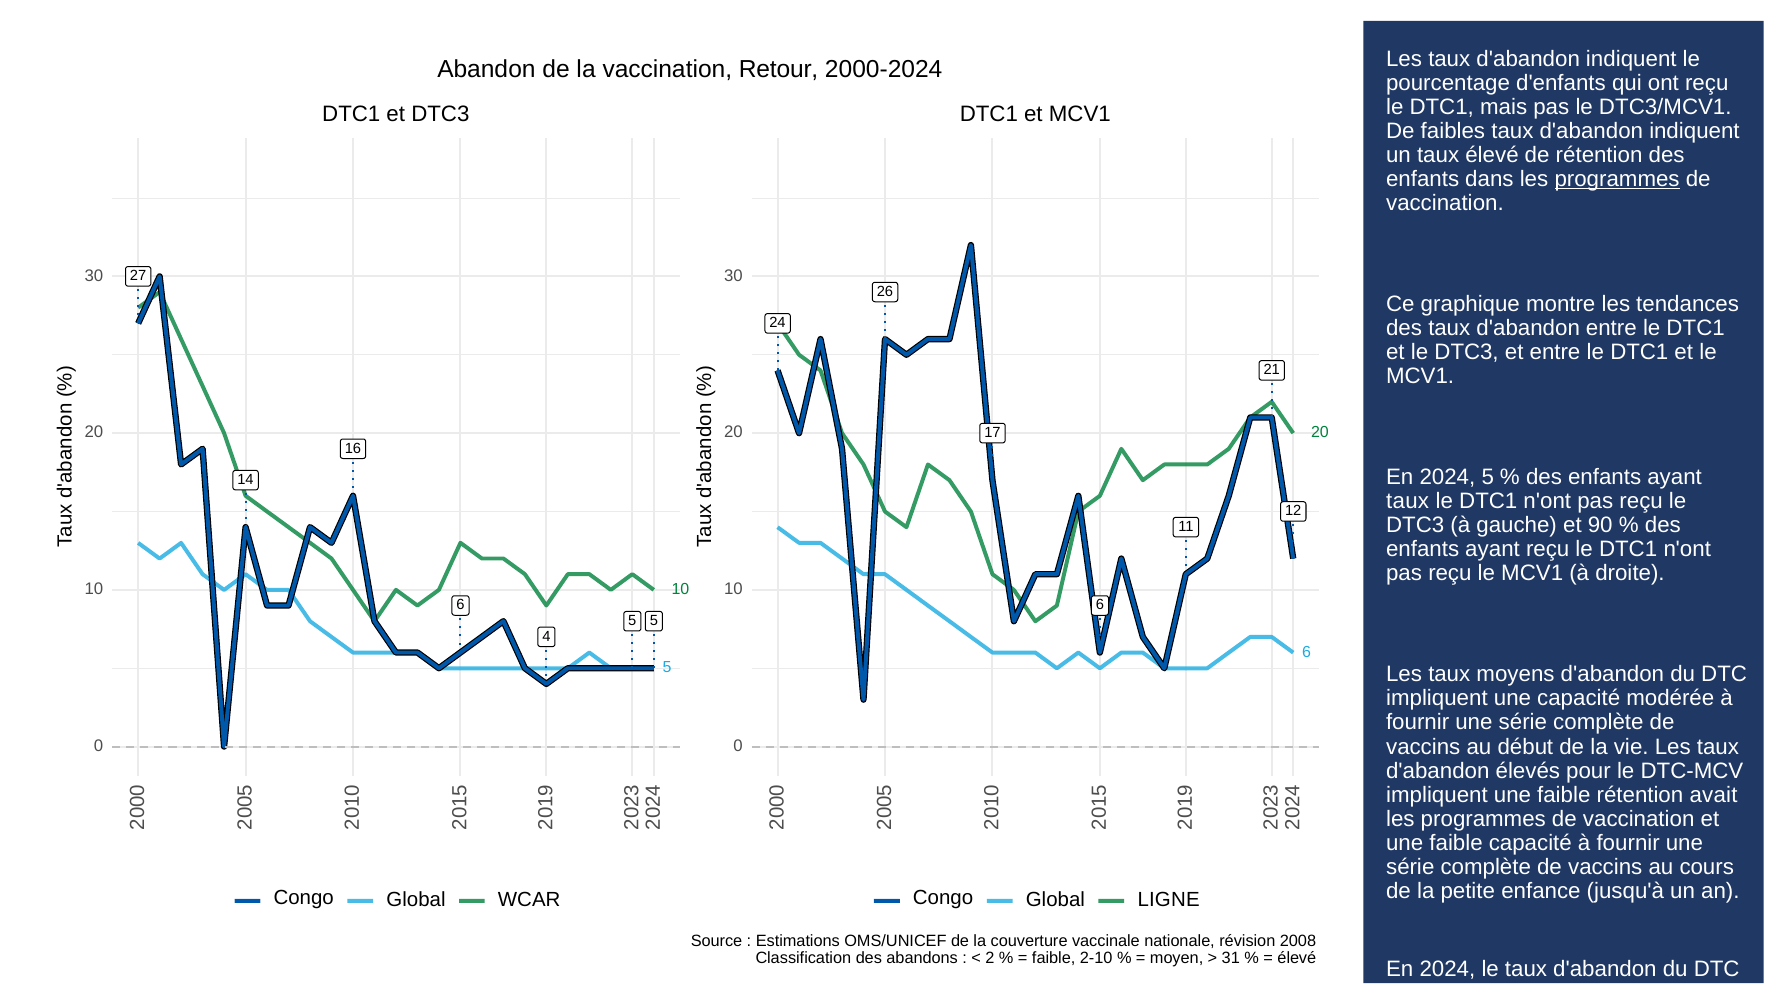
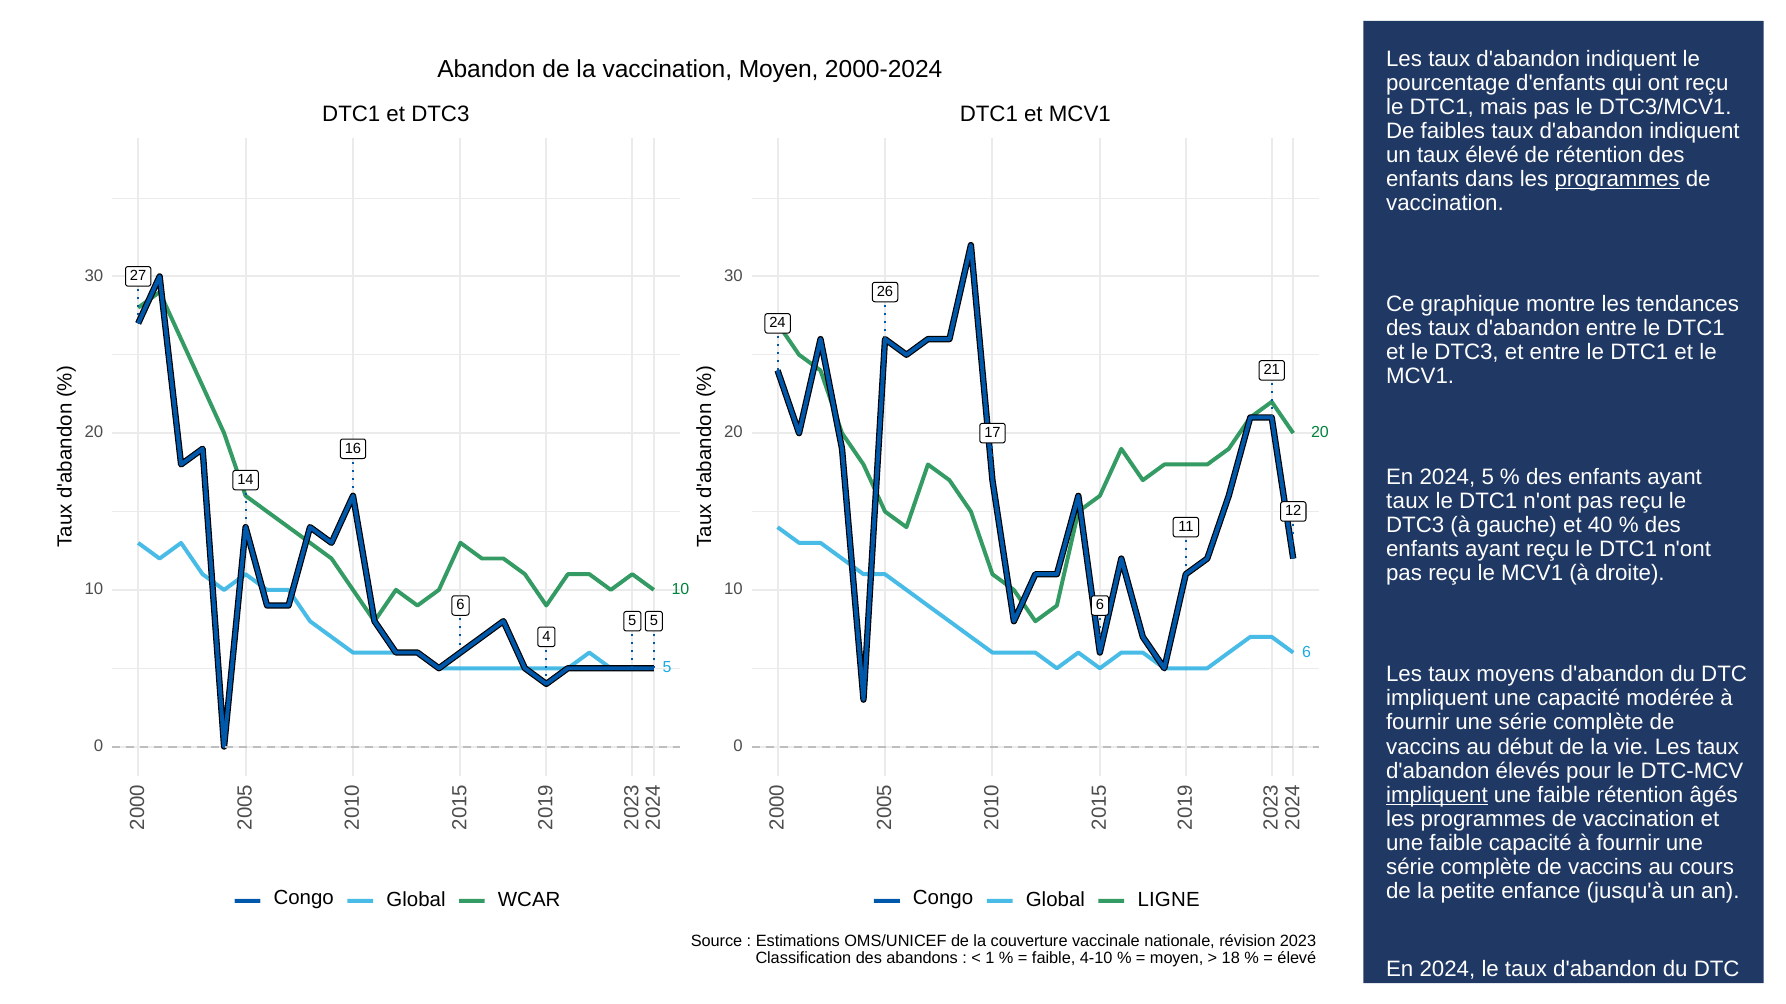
vaccination Retour: Retour -> Moyen
90: 90 -> 40
impliquent at (1437, 795) underline: none -> present
avait: avait -> âgés
2008: 2008 -> 2023
2 at (990, 959): 2 -> 1
2-10: 2-10 -> 4-10
31: 31 -> 18
